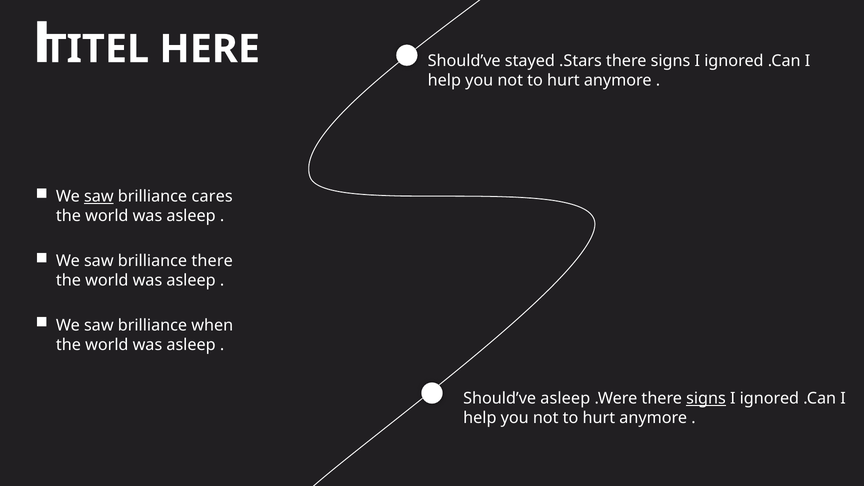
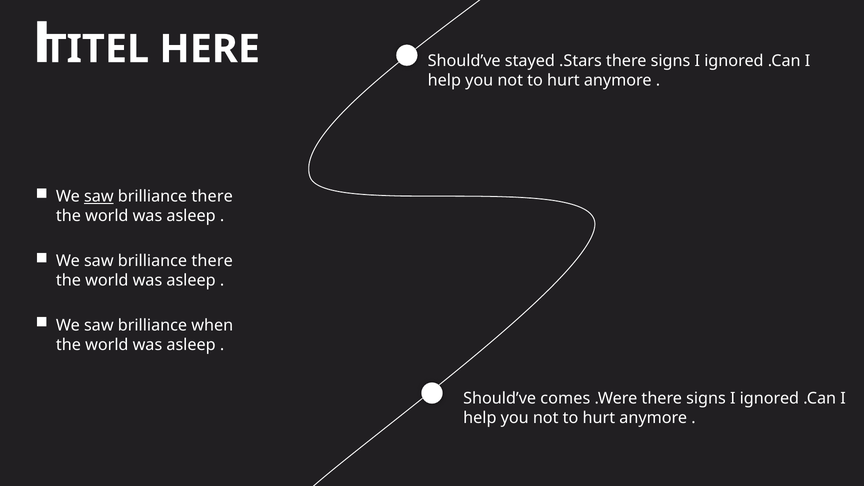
cares at (212, 197): cares -> there
Should’ve asleep: asleep -> comes
signs at (706, 399) underline: present -> none
